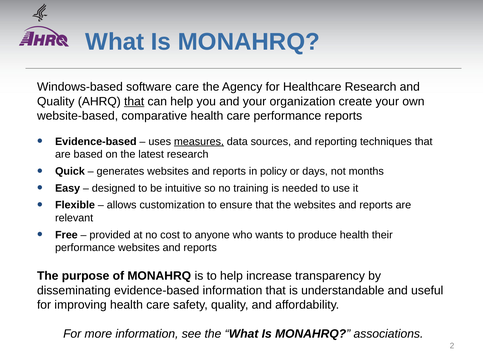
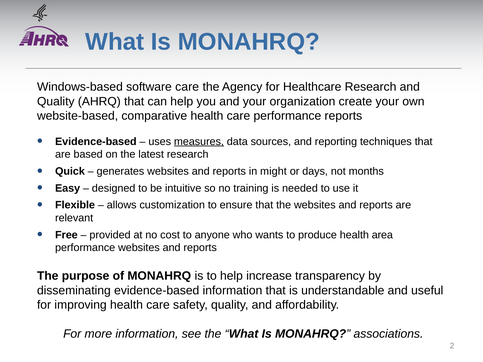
that at (134, 101) underline: present -> none
policy: policy -> might
their: their -> area
